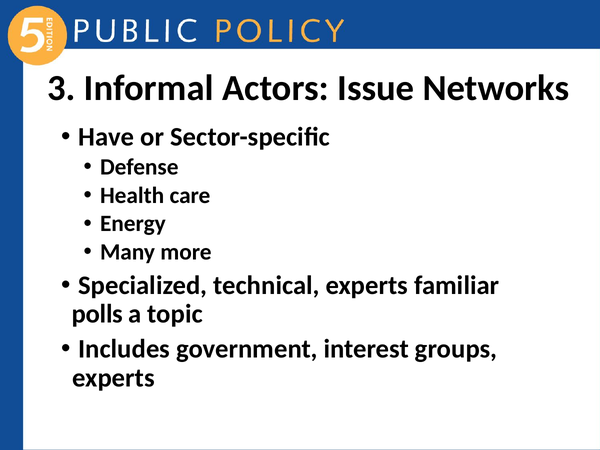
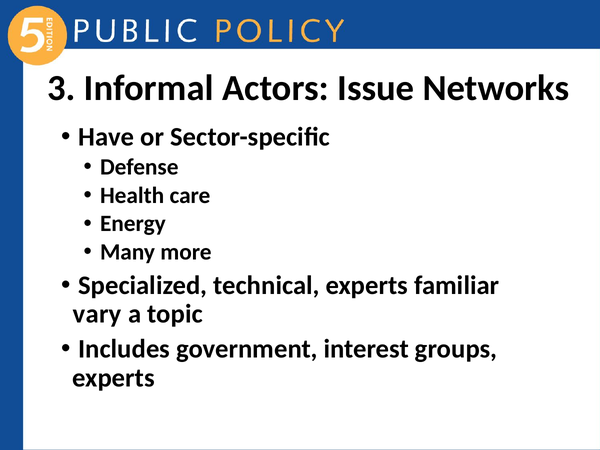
polls: polls -> vary
